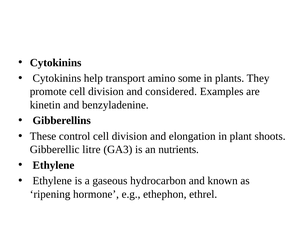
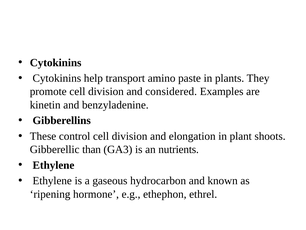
some: some -> paste
litre: litre -> than
